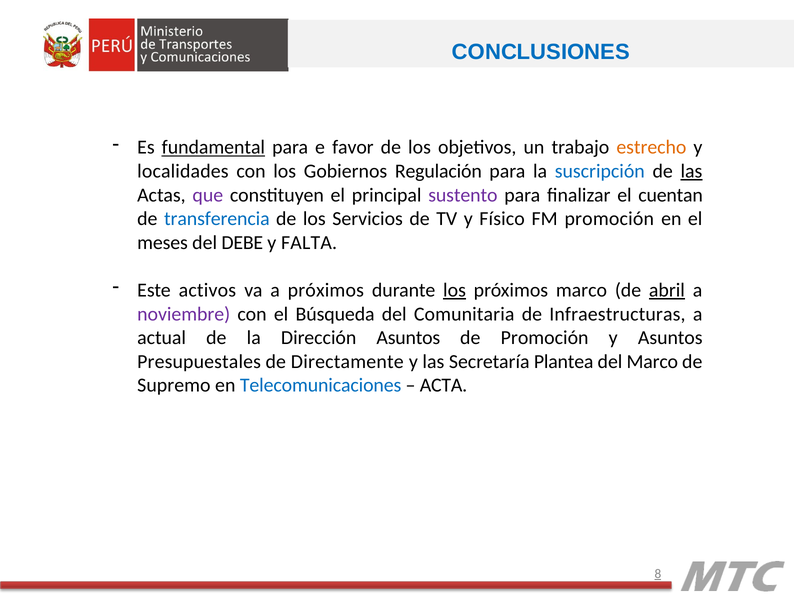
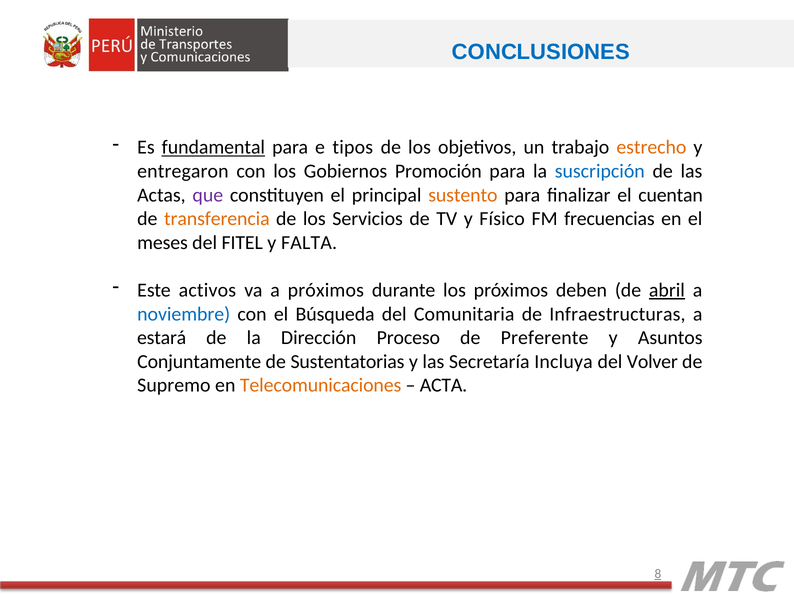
favor: favor -> tipos
localidades: localidades -> entregaron
Regulación: Regulación -> Promoción
las at (691, 171) underline: present -> none
sustento colour: purple -> orange
transferencia colour: blue -> orange
FM promoción: promoción -> frecuencias
DEBE: DEBE -> FITEL
los at (454, 290) underline: present -> none
próximos marco: marco -> deben
noviembre colour: purple -> blue
actual: actual -> estará
Dirección Asuntos: Asuntos -> Proceso
de Promoción: Promoción -> Preferente
Presupuestales: Presupuestales -> Conjuntamente
Directamente: Directamente -> Sustentatorias
Plantea: Plantea -> Incluya
del Marco: Marco -> Volver
Telecomunicaciones colour: blue -> orange
